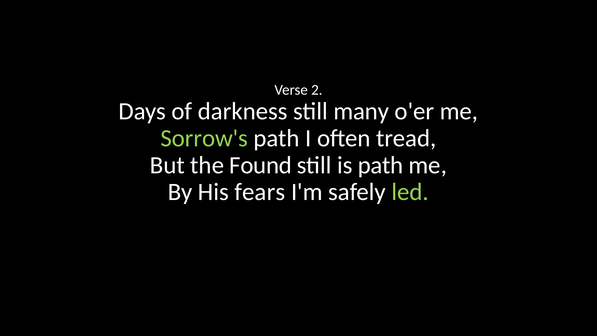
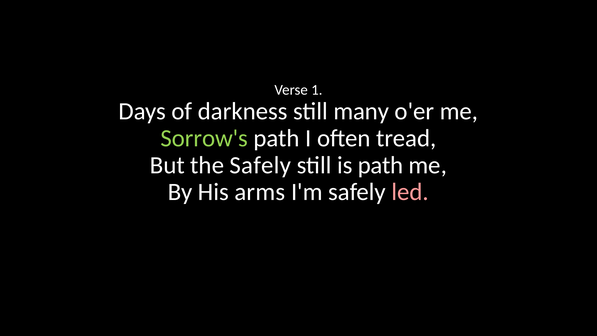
2: 2 -> 1
the Found: Found -> Safely
fears: fears -> arms
led colour: light green -> pink
